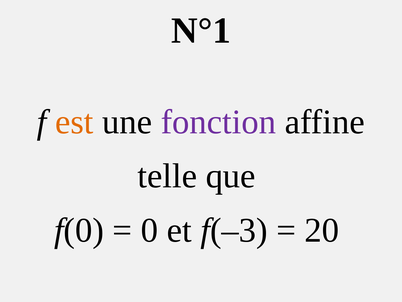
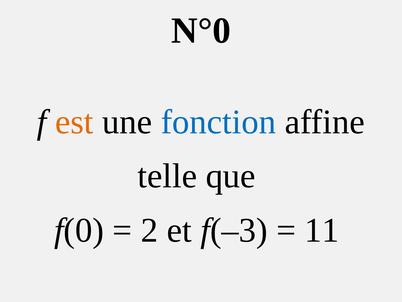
N°1: N°1 -> N°0
fonction colour: purple -> blue
0: 0 -> 2
20: 20 -> 11
